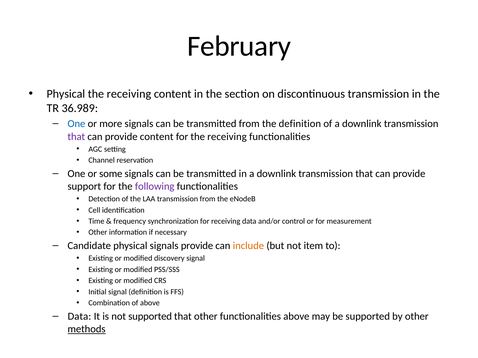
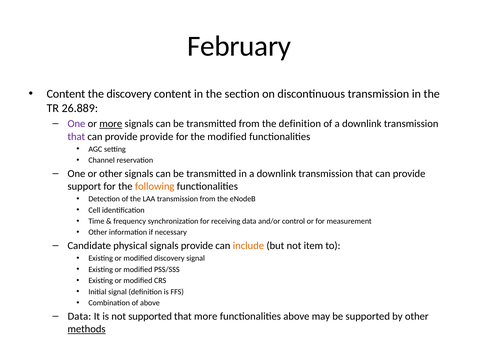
Physical at (66, 94): Physical -> Content
receiving at (129, 94): receiving -> discovery
36.989: 36.989 -> 26.889
One at (76, 124) colour: blue -> purple
more at (111, 124) underline: none -> present
provide content: content -> provide
for the receiving: receiving -> modified
or some: some -> other
following colour: purple -> orange
that other: other -> more
